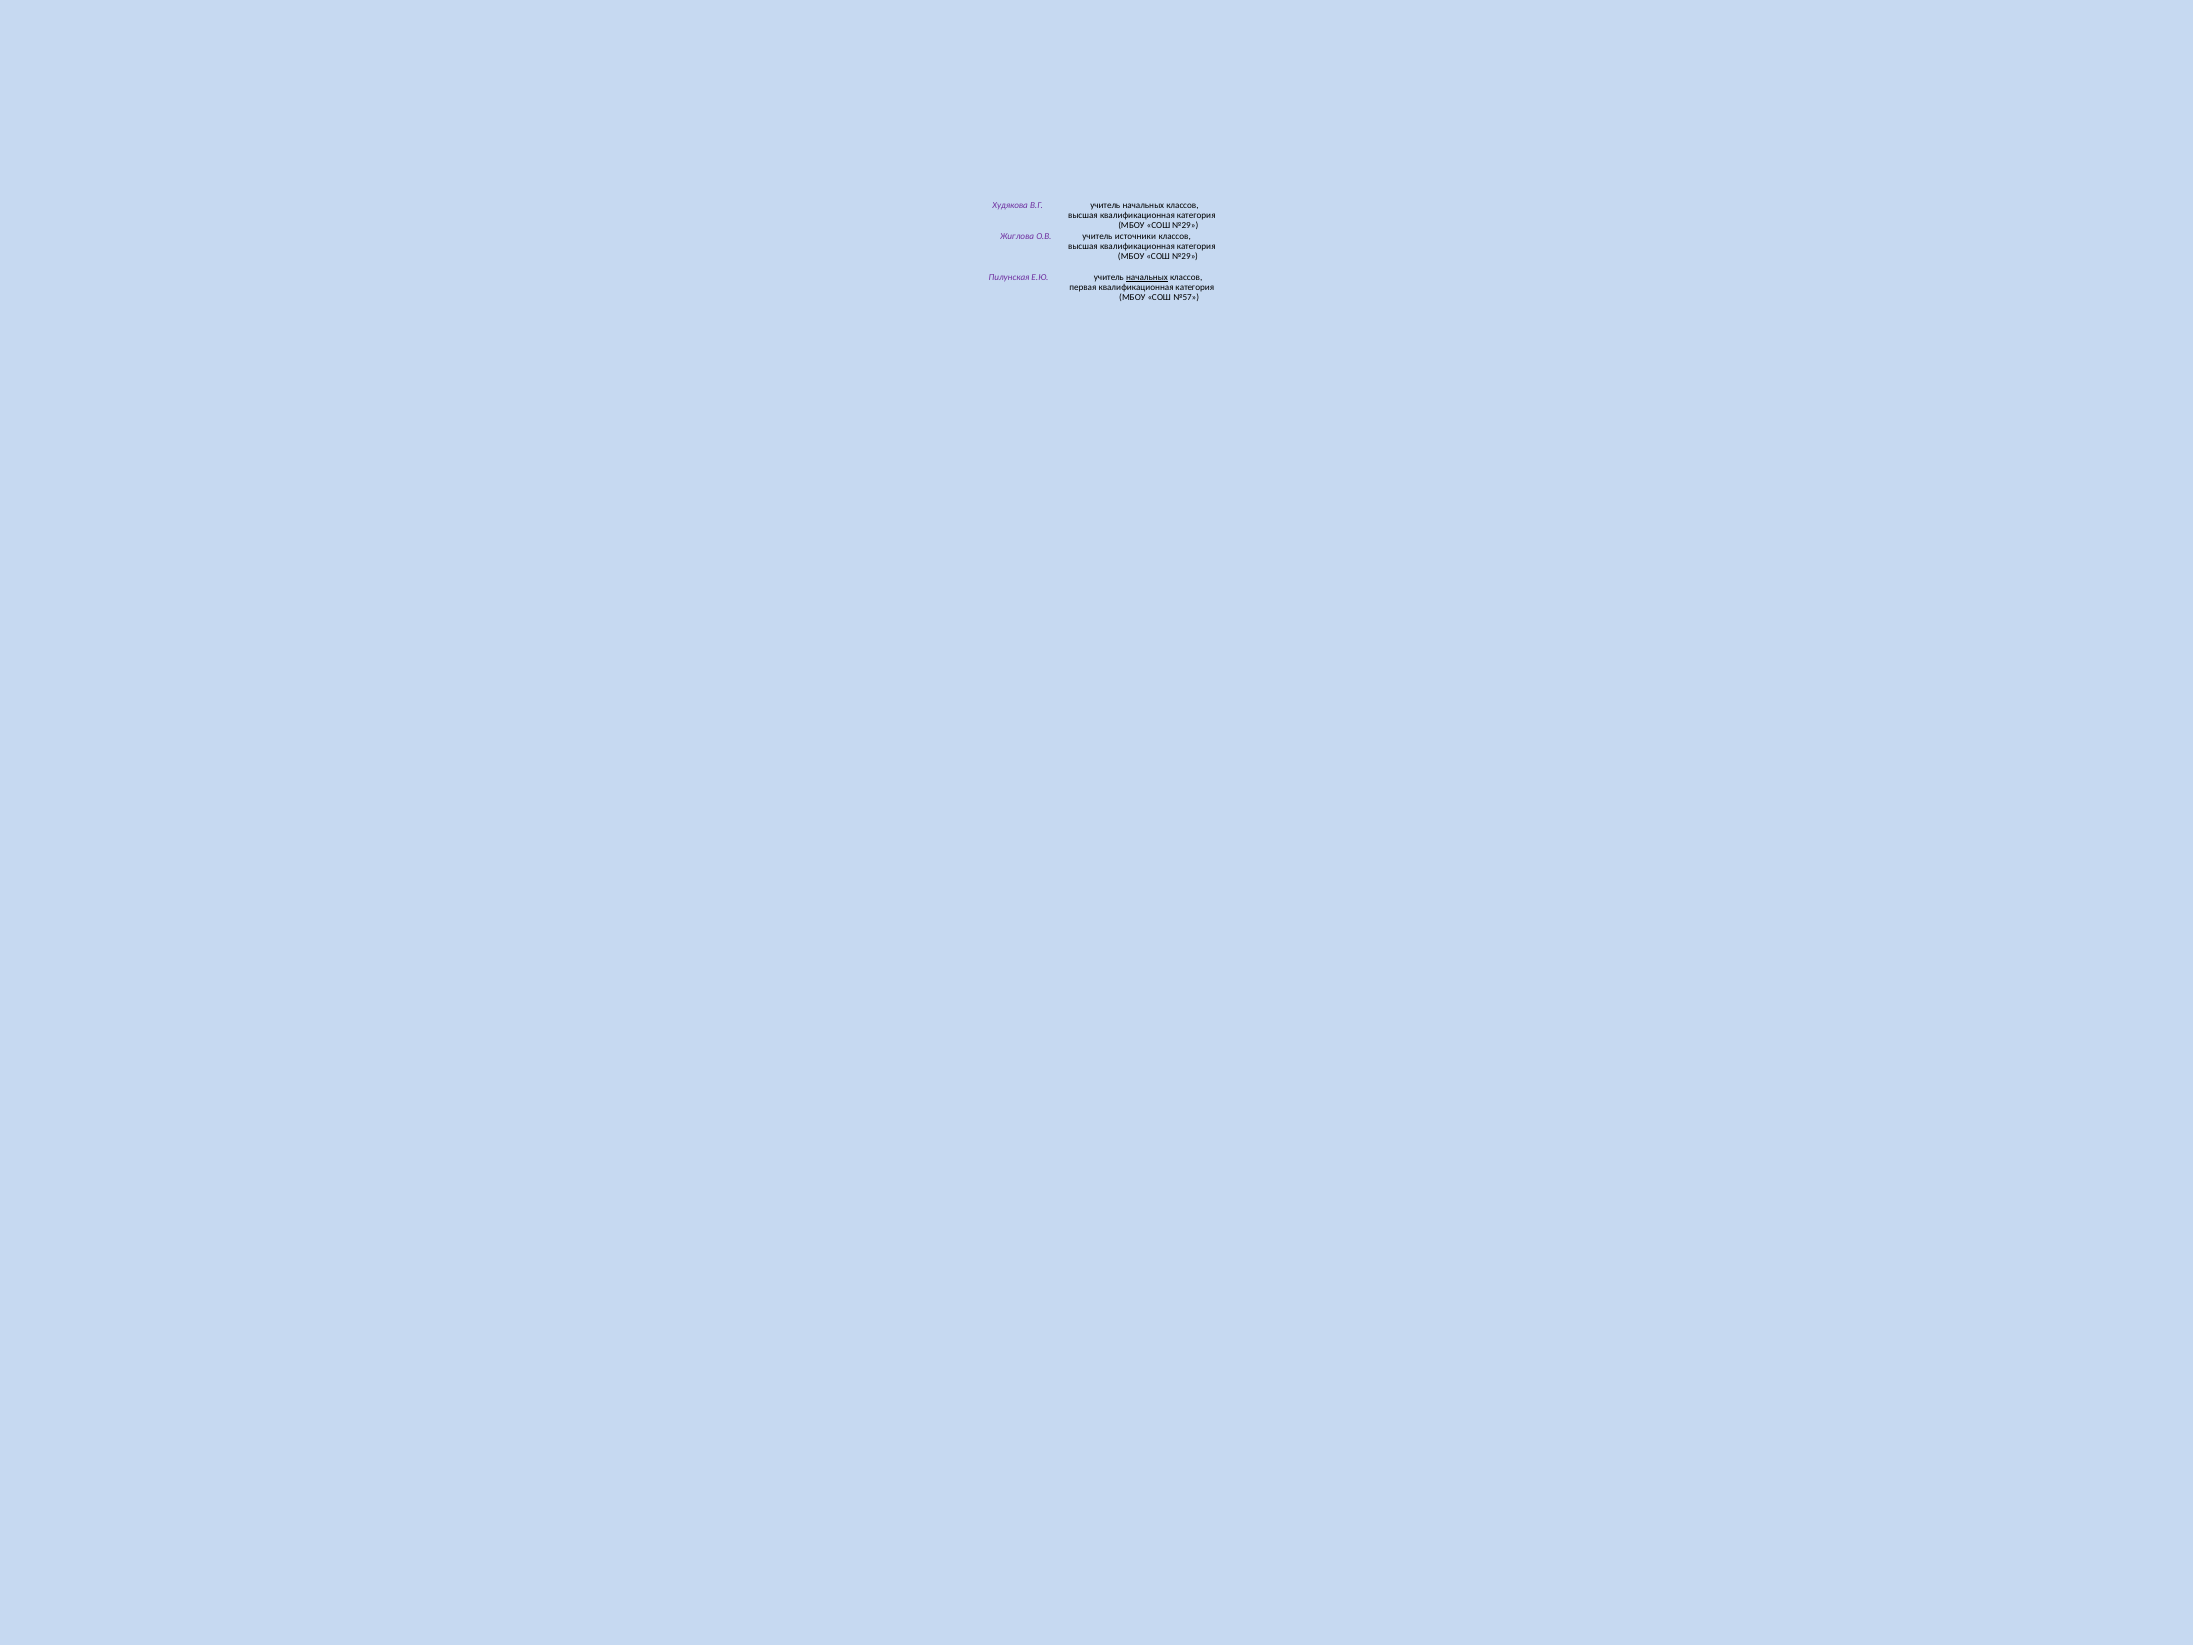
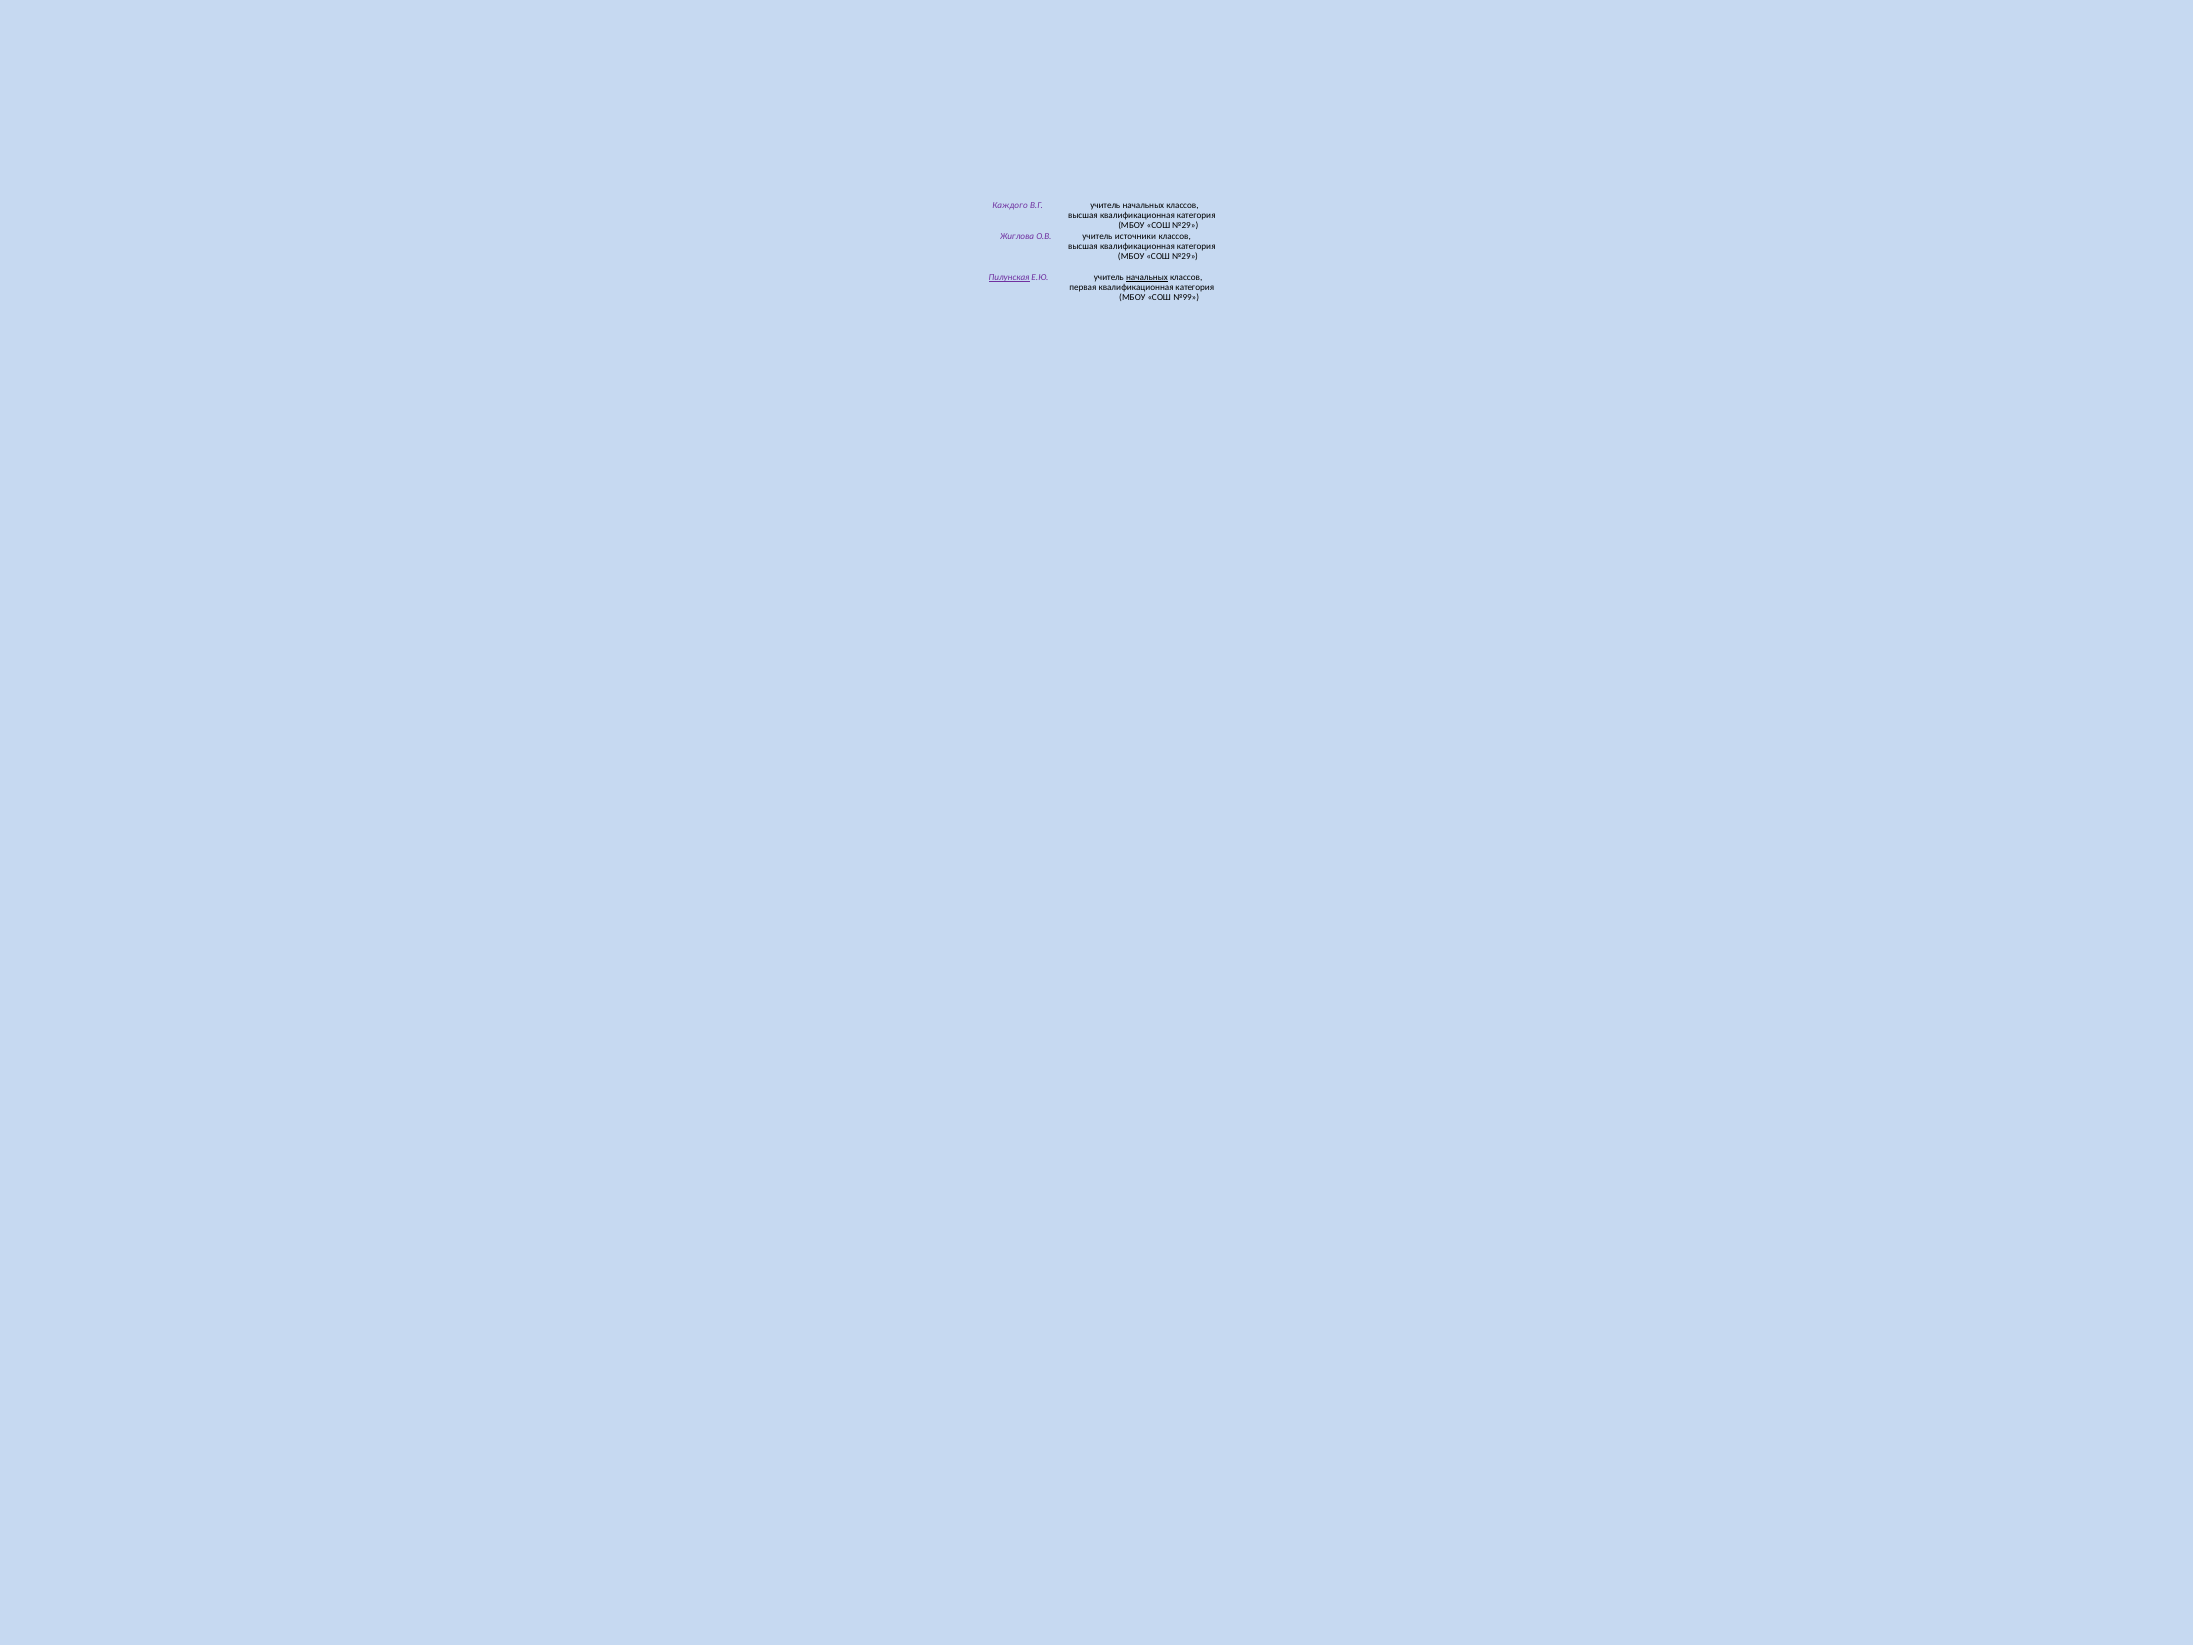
Худякова: Худякова -> Каждого
Пилунская underline: none -> present
№57: №57 -> №99
